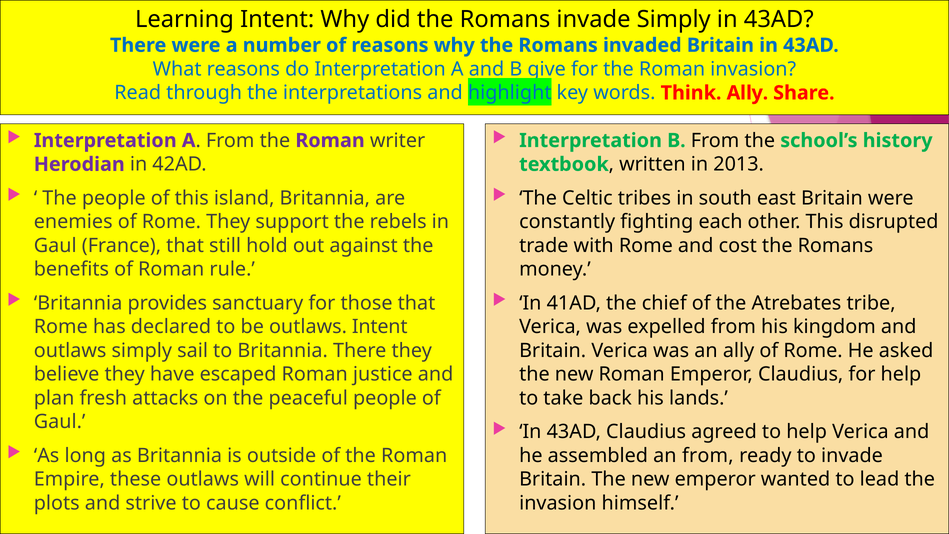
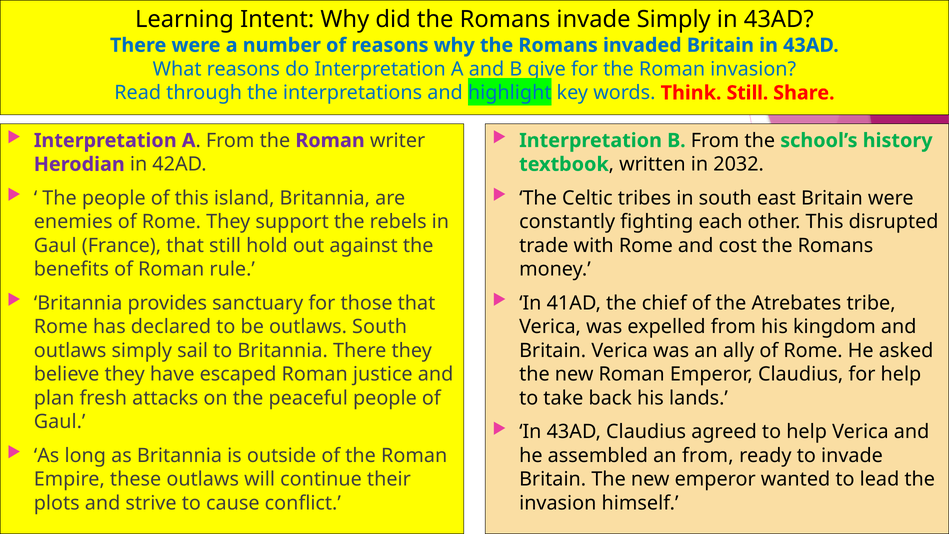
Think Ally: Ally -> Still
2013: 2013 -> 2032
outlaws Intent: Intent -> South
